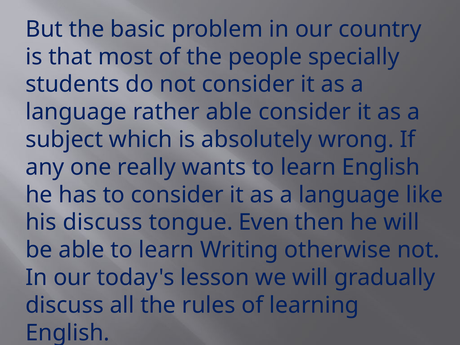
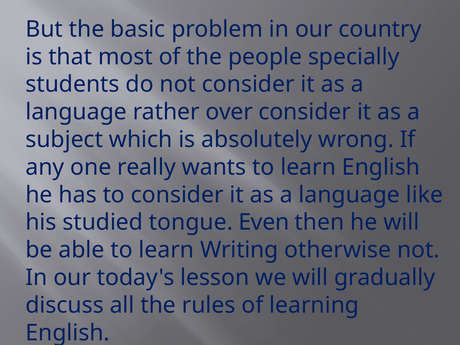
rather able: able -> over
his discuss: discuss -> studied
